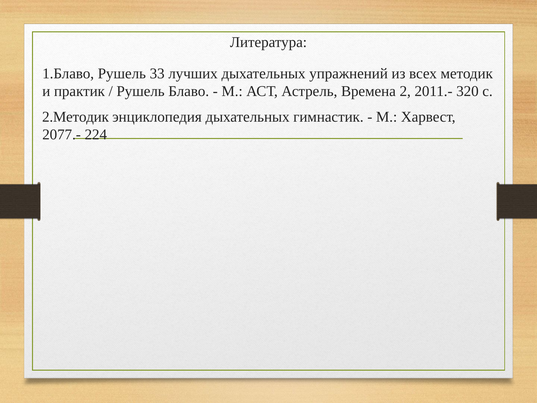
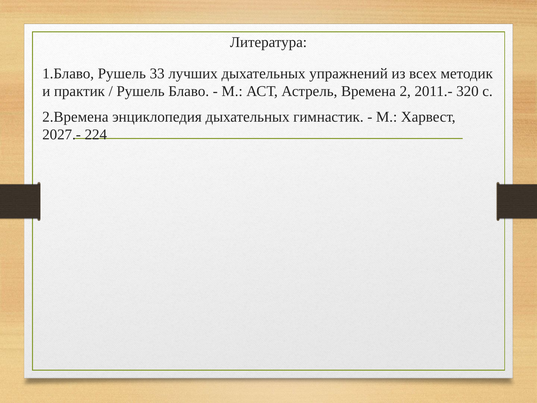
2.Методик: 2.Методик -> 2.Времена
2077.-: 2077.- -> 2027.-
